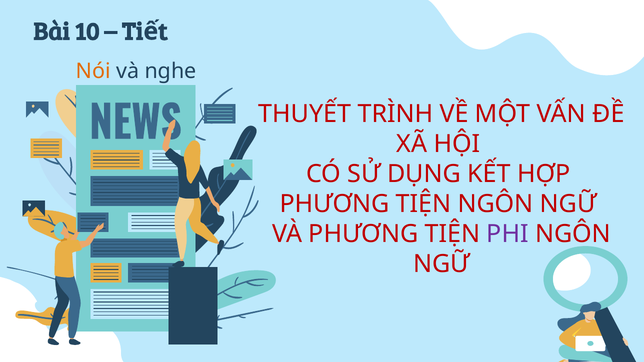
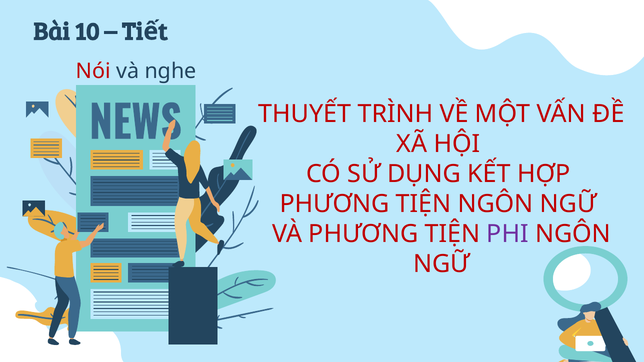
Nói colour: orange -> red
